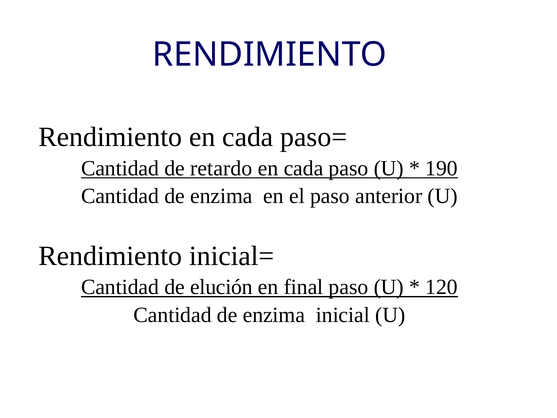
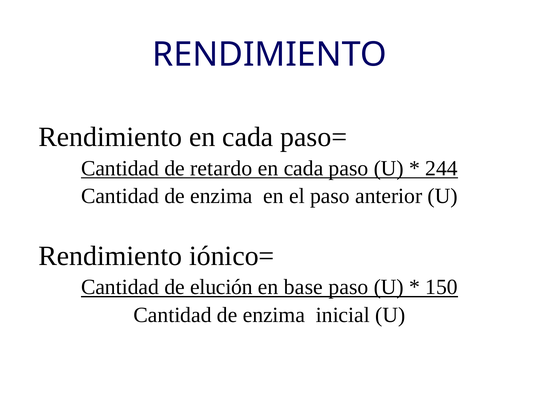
190: 190 -> 244
inicial=: inicial= -> iónico=
final: final -> base
120: 120 -> 150
